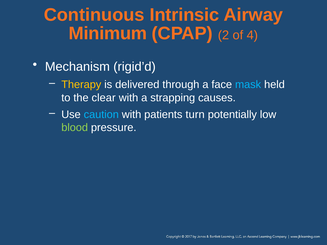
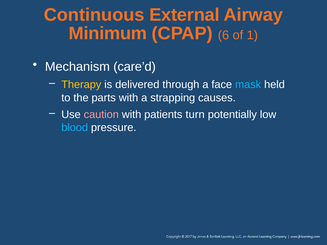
Intrinsic: Intrinsic -> External
2: 2 -> 6
4: 4 -> 1
rigid’d: rigid’d -> care’d
clear: clear -> parts
caution colour: light blue -> pink
blood colour: light green -> light blue
